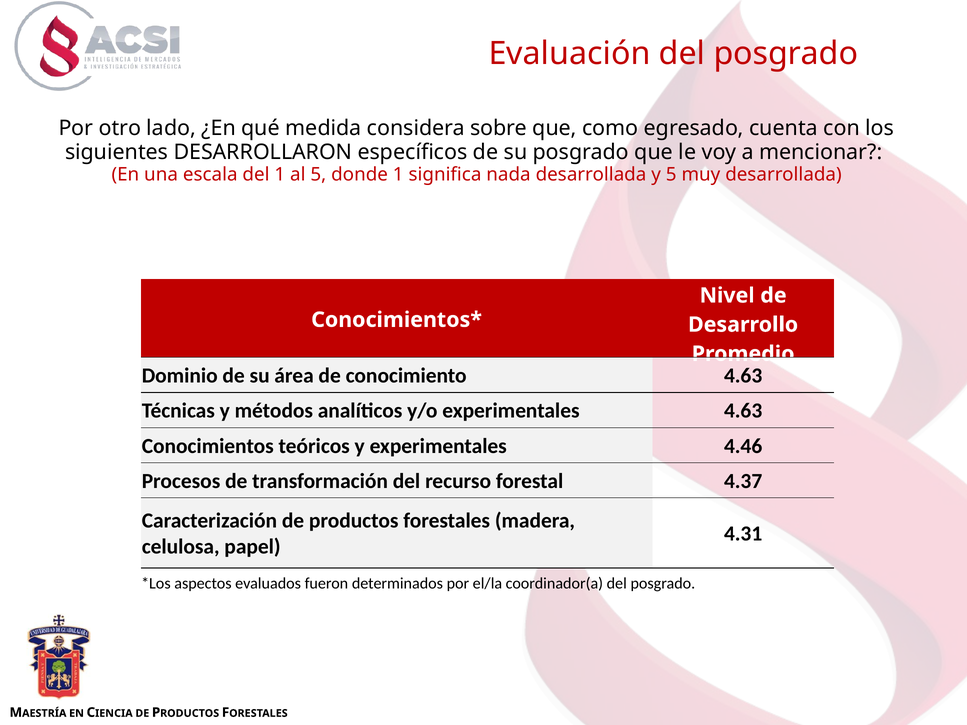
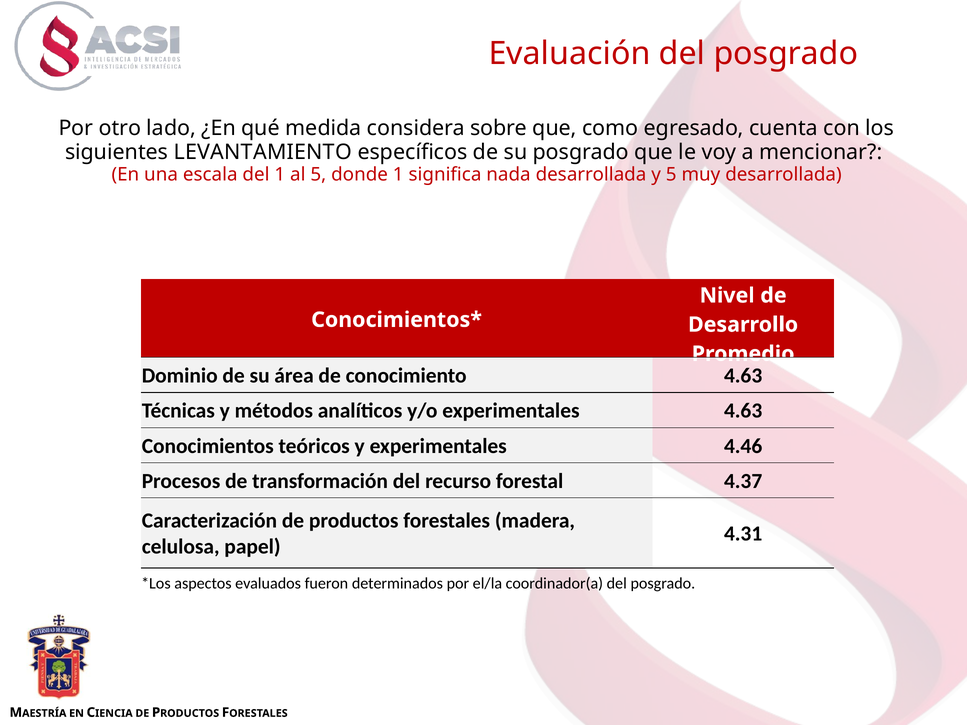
DESARROLLARON: DESARROLLARON -> LEVANTAMIENTO
